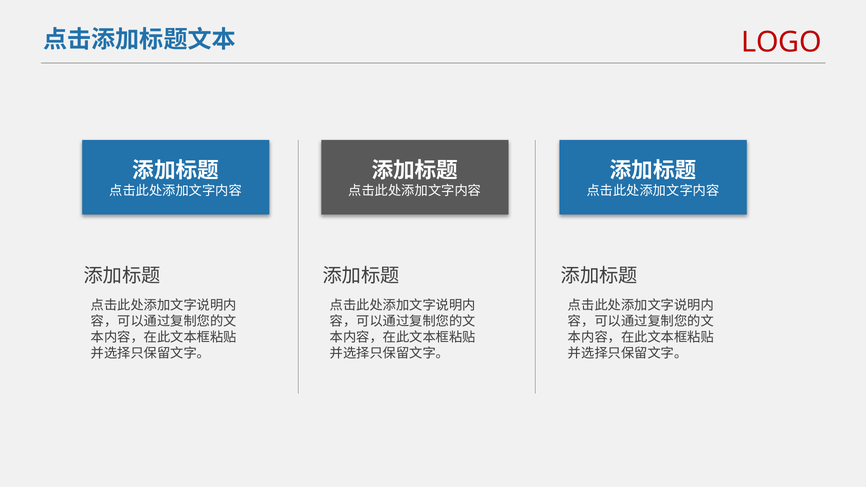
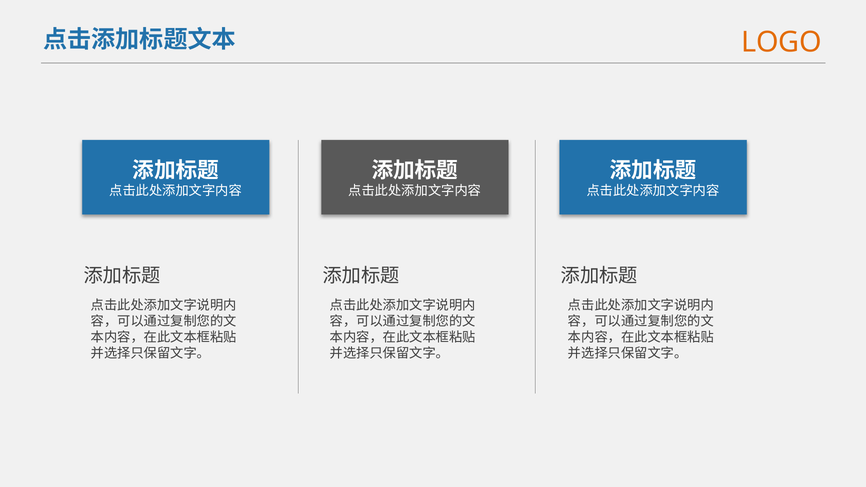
LOGO colour: red -> orange
